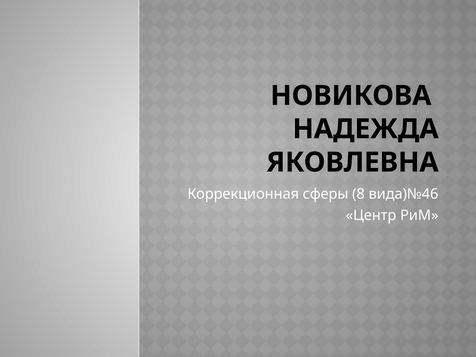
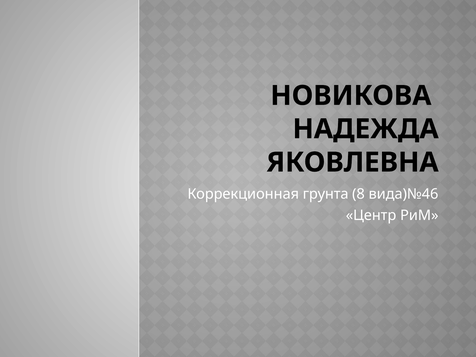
сферы: сферы -> грунта
